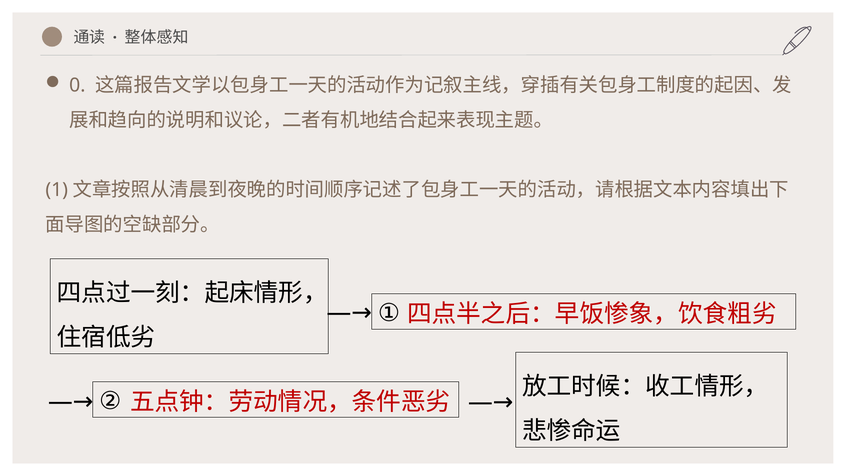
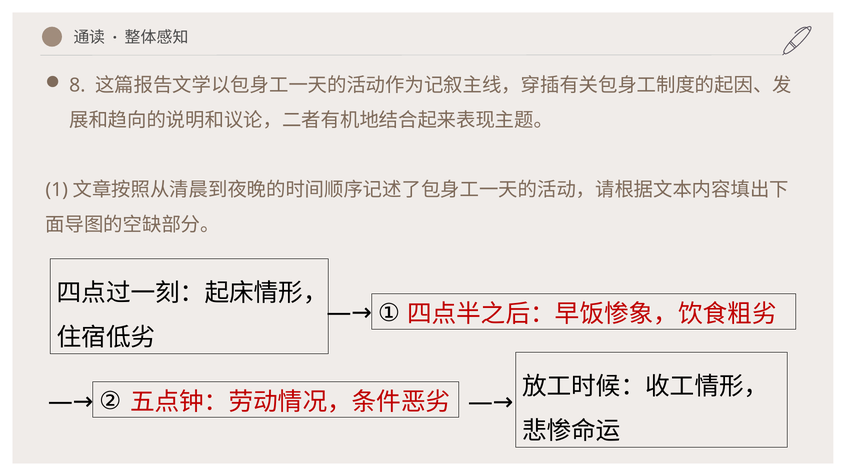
0: 0 -> 8
